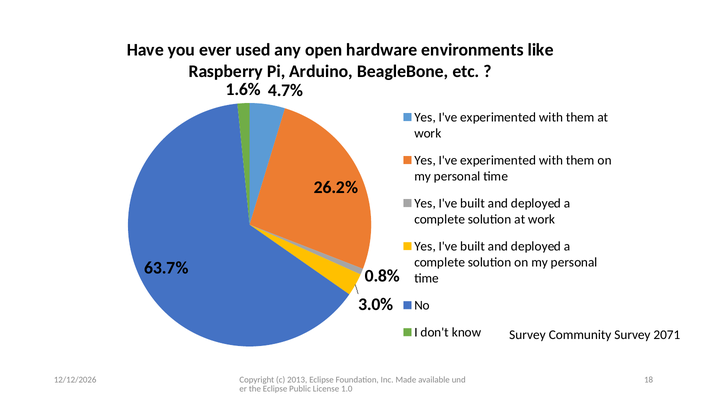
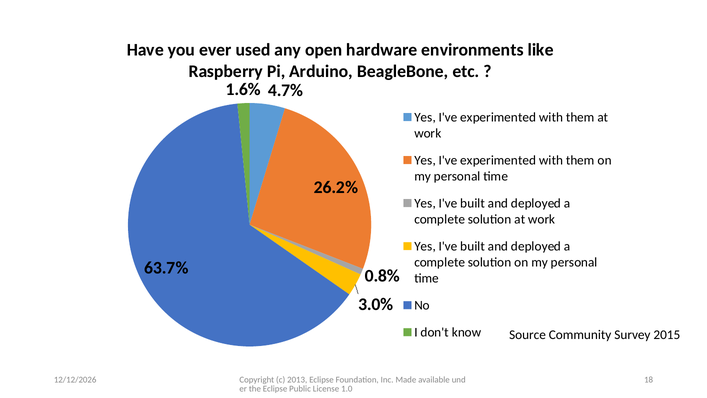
know Survey: Survey -> Source
2071: 2071 -> 2015
